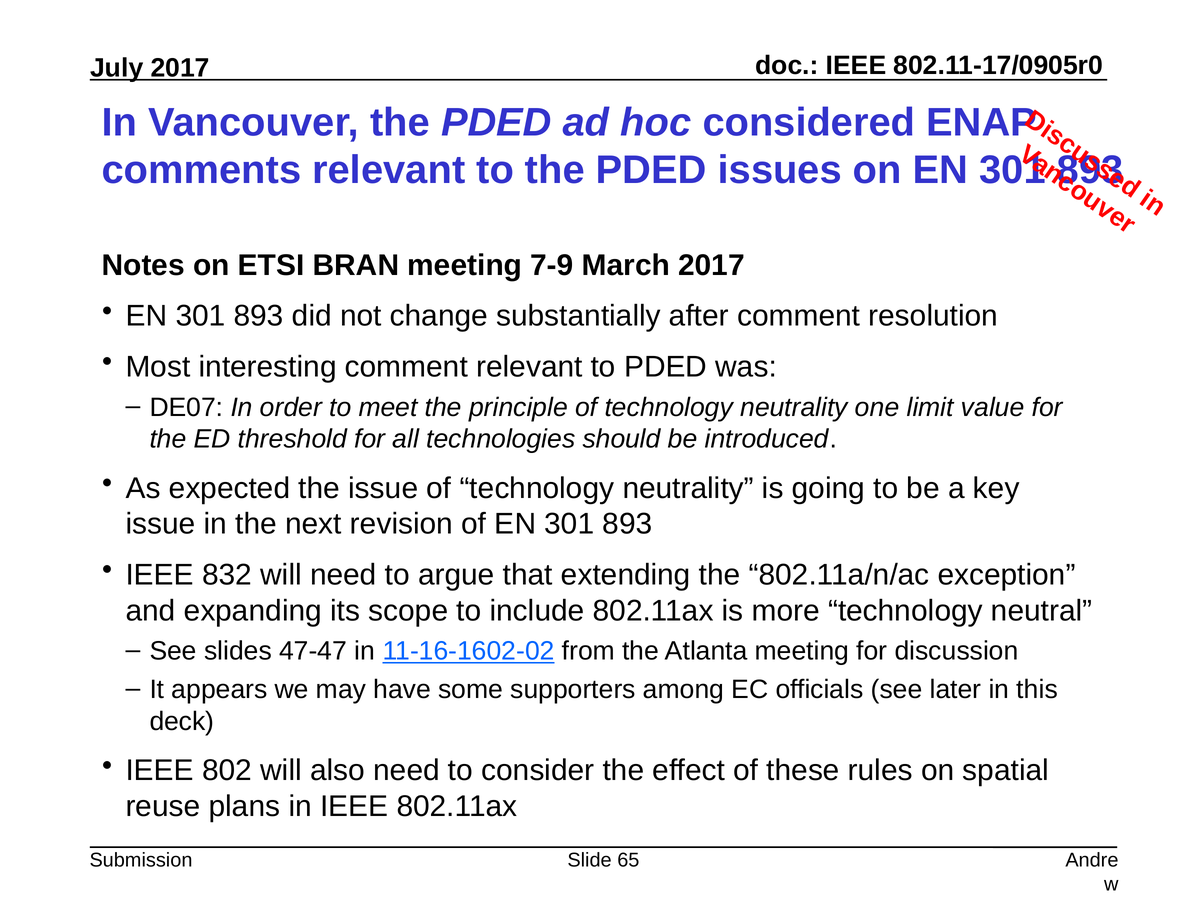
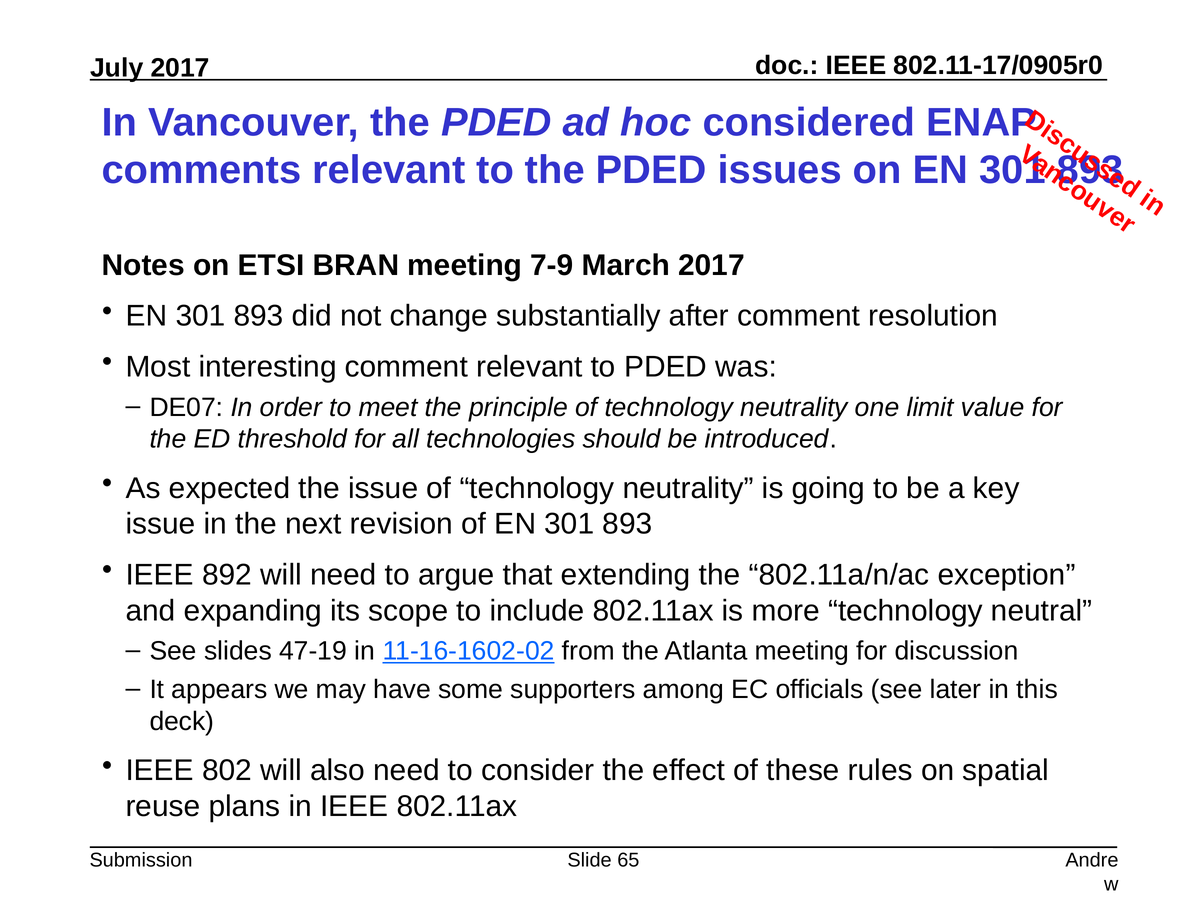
832: 832 -> 892
47-47: 47-47 -> 47-19
